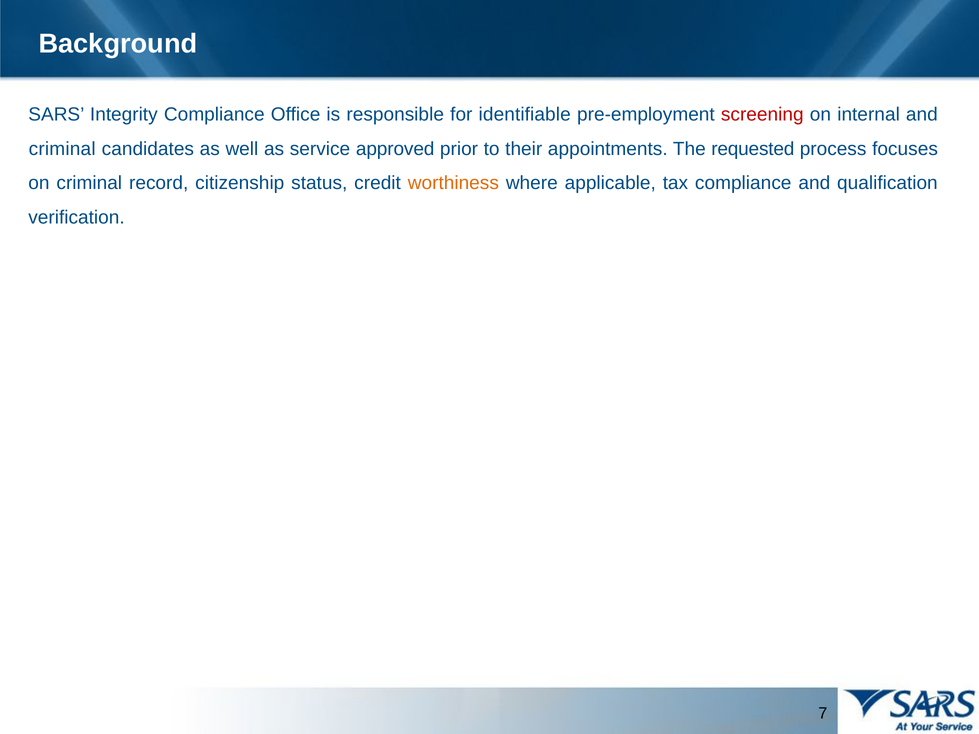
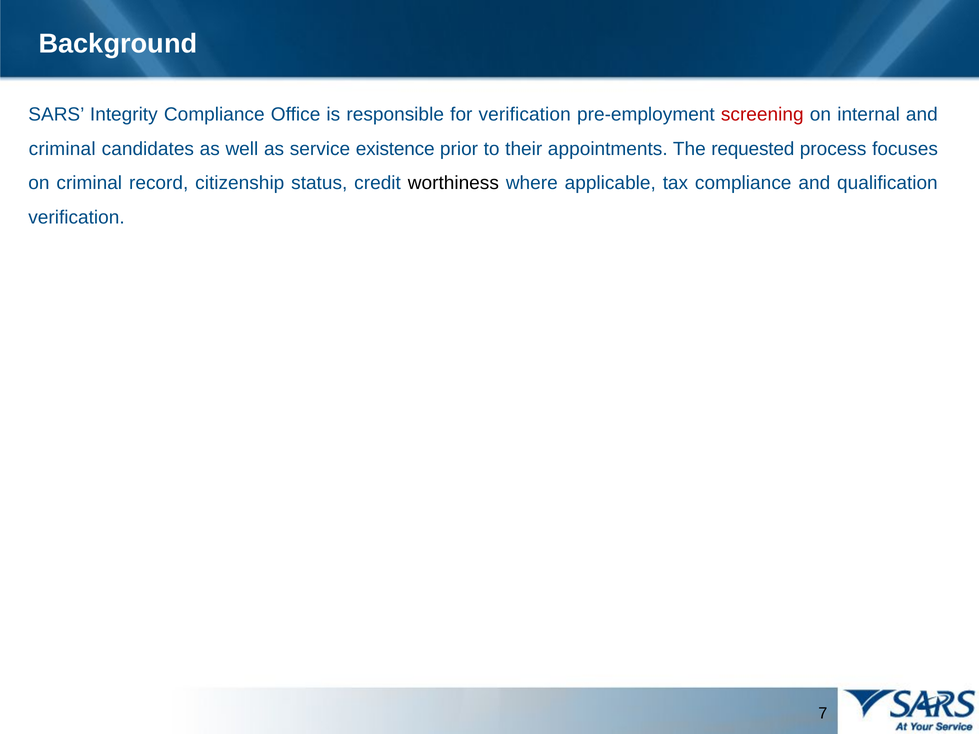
for identifiable: identifiable -> verification
approved: approved -> existence
worthiness colour: orange -> black
